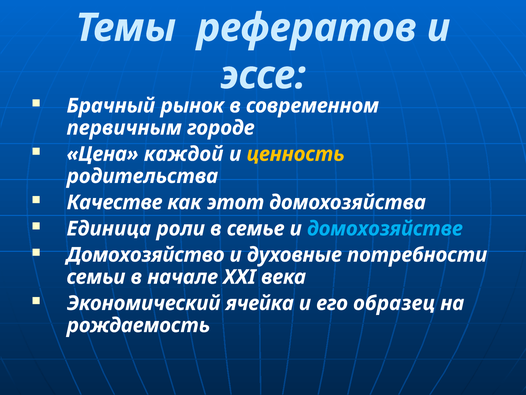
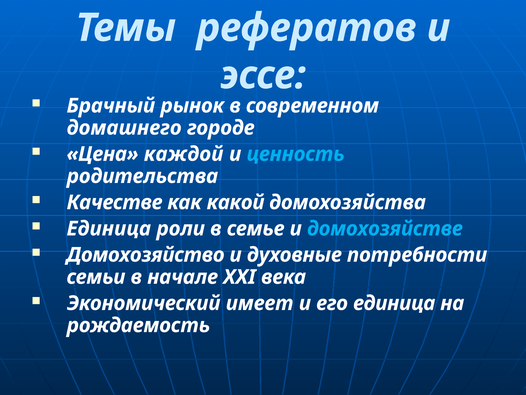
первичным: первичным -> домашнего
ценность colour: yellow -> light blue
этот: этот -> какой
ячейка: ячейка -> имеет
его образец: образец -> единица
